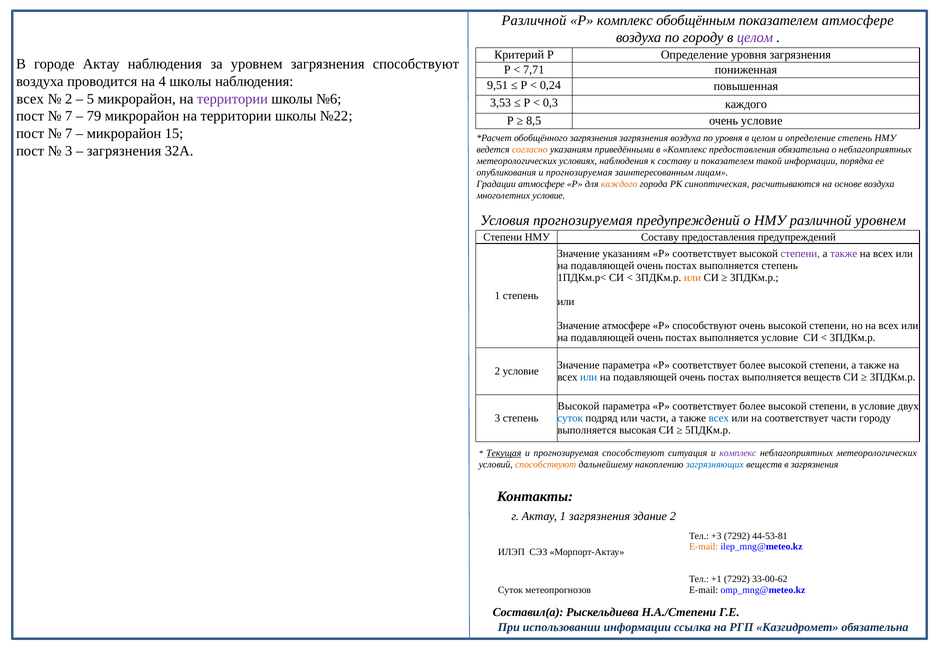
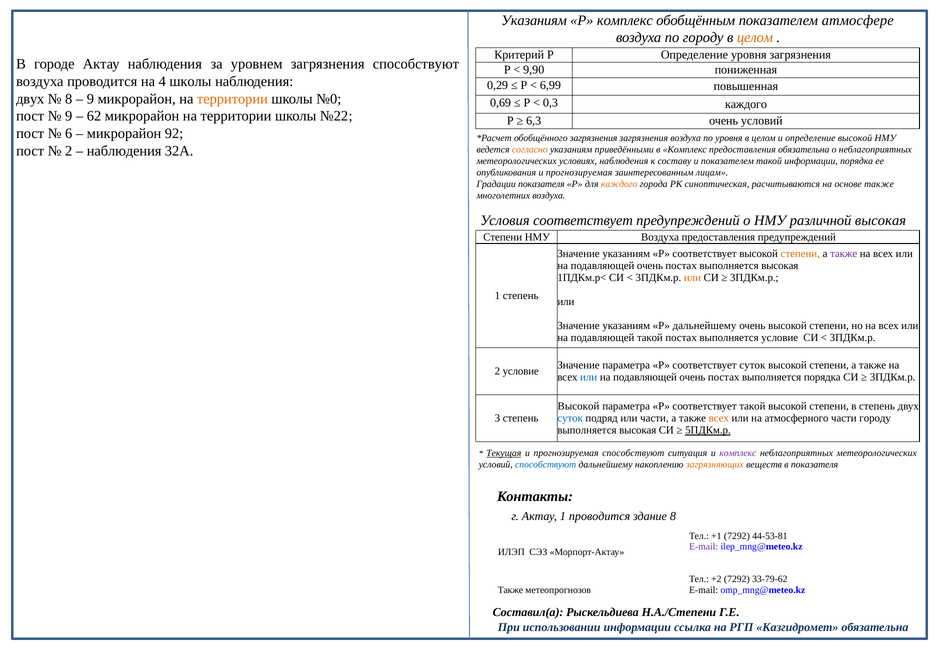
Различной at (534, 20): Различной -> Указаниям
целом at (755, 38) colour: purple -> orange
7,71: 7,71 -> 9,90
9,51: 9,51 -> 0,29
0,24: 0,24 -> 6,99
всех at (30, 99): всех -> двух
2 at (69, 99): 2 -> 8
5 at (90, 99): 5 -> 9
территории at (232, 99) colour: purple -> orange
№6: №6 -> №0
3,53: 3,53 -> 0,69
7 at (69, 116): 7 -> 9
79: 79 -> 62
8,5: 8,5 -> 6,3
очень условие: условие -> условий
7 at (69, 133): 7 -> 6
15: 15 -> 92
определение степень: степень -> высокой
3 at (69, 151): 3 -> 2
загрязнения at (124, 151): загрязнения -> наблюдения
Градации атмосфере: атмосфере -> показателя
основе воздуха: воздуха -> также
многолетних условие: условие -> воздуха
Условия прогнозируемая: прогнозируемая -> соответствует
различной уровнем: уровнем -> высокая
НМУ Составу: Составу -> Воздуха
степени at (800, 254) colour: purple -> orange
постах выполняется степень: степень -> высокая
атмосфере at (626, 326): атмосфере -> указаниям
Р способствуют: способствуют -> дальнейшему
очень at (650, 338): очень -> такой
более at (752, 365): более -> суток
выполняется веществ: веществ -> порядка
более at (752, 406): более -> такой
в условие: условие -> степень
всех at (719, 418) colour: blue -> orange
на соответствует: соответствует -> атмосферного
5ПДКм.р underline: none -> present
способствуют at (546, 465) colour: orange -> blue
загрязняющих colour: blue -> orange
в загрязнения: загрязнения -> показателя
1 загрязнения: загрязнения -> проводится
здание 2: 2 -> 8
+3: +3 -> +1
E-mail at (704, 547) colour: orange -> purple
+1: +1 -> +2
33-00-62: 33-00-62 -> 33-79-62
Суток at (510, 590): Суток -> Также
